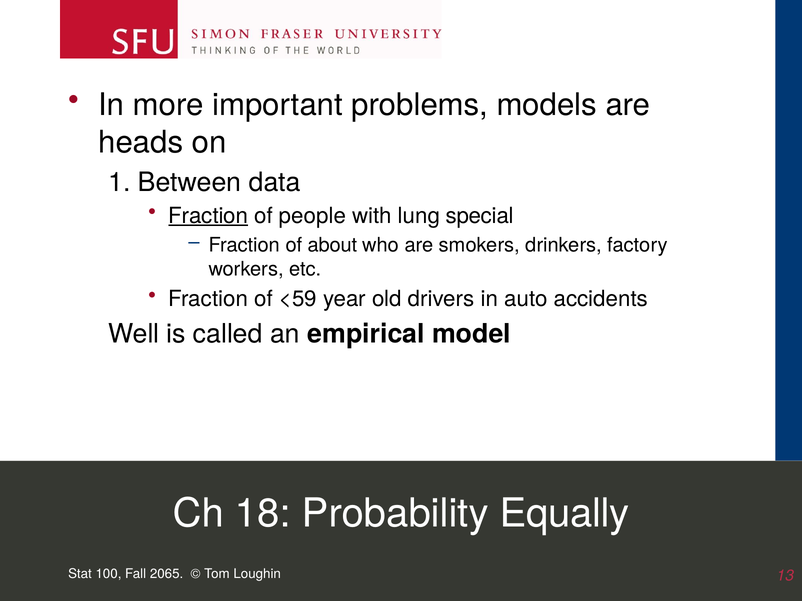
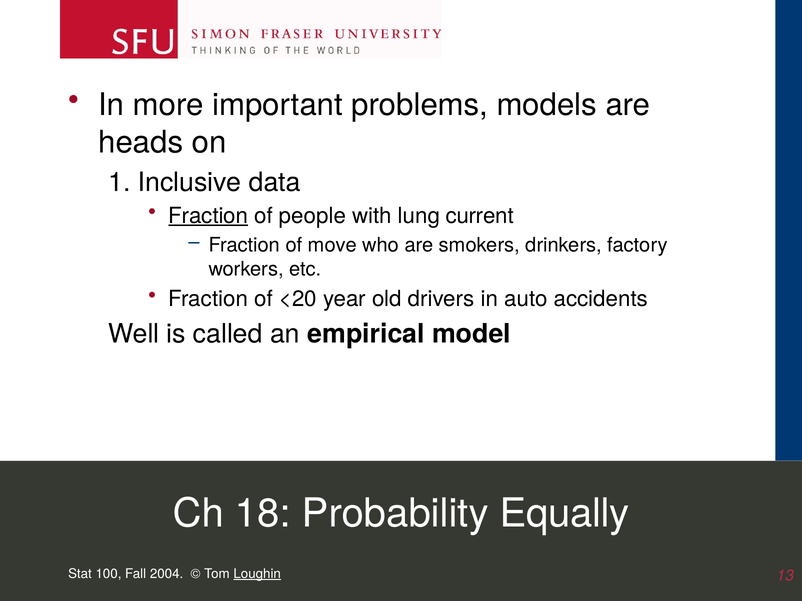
Between: Between -> Inclusive
special: special -> current
about: about -> move
<59: <59 -> <20
2065: 2065 -> 2004
Loughin underline: none -> present
